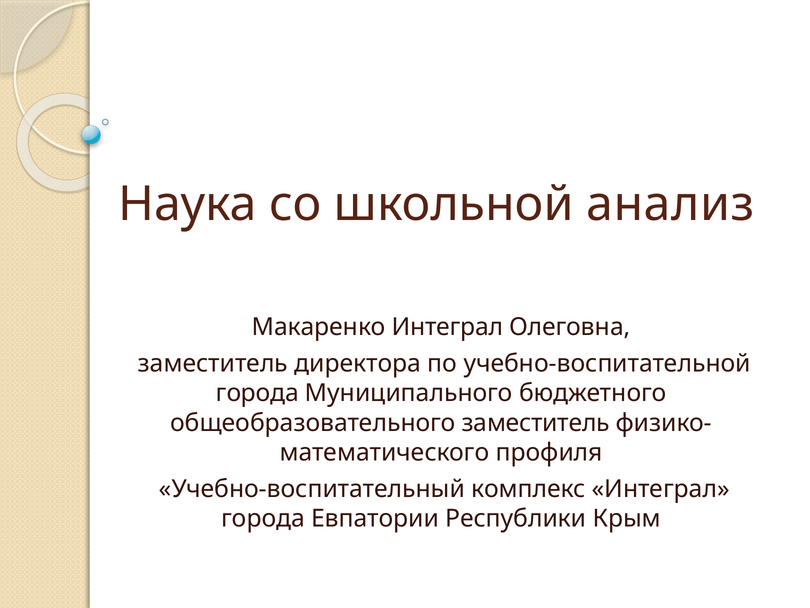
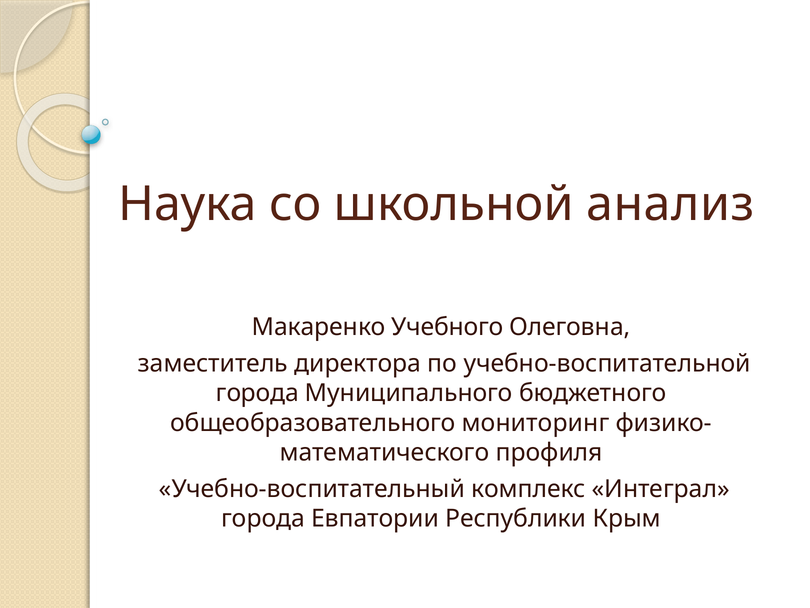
Макаренко Интеграл: Интеграл -> Учебного
общеобразовательного заместитель: заместитель -> мониторинг
